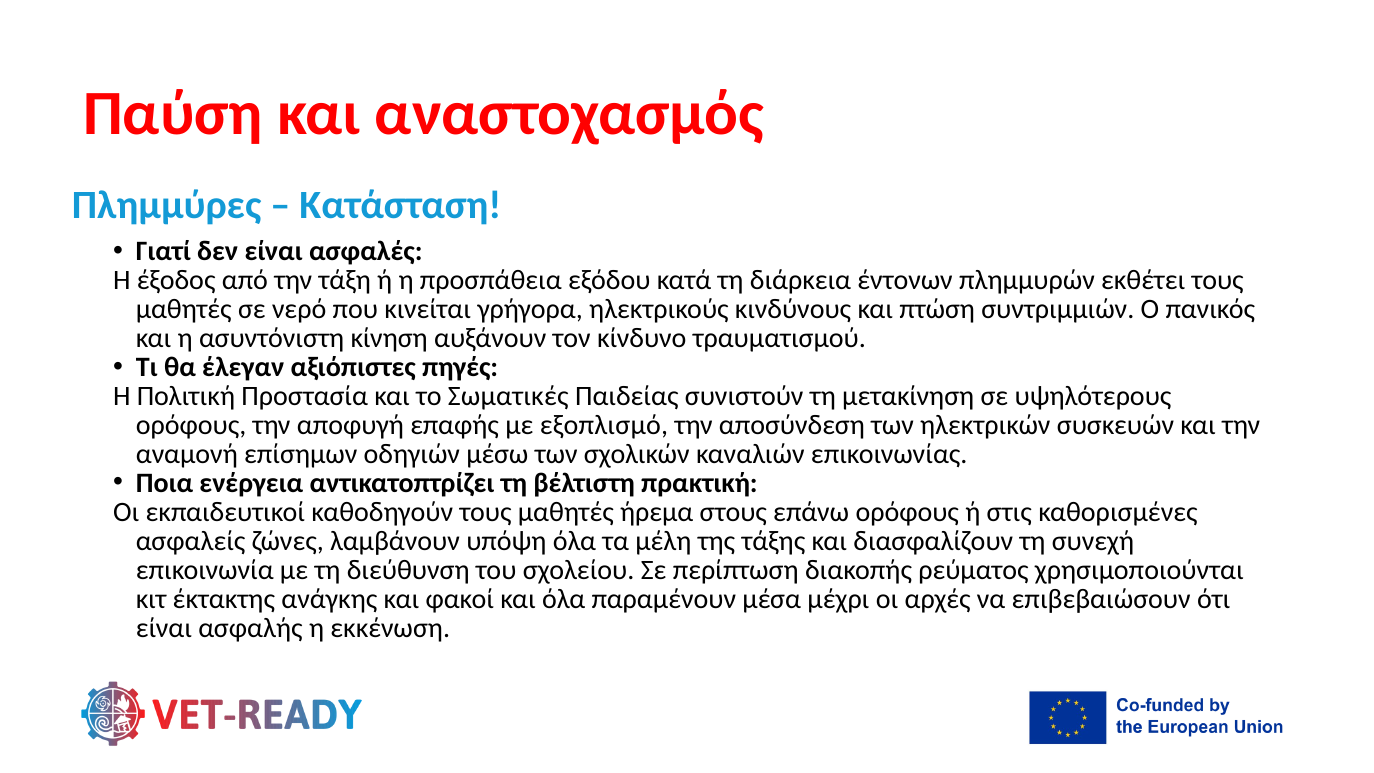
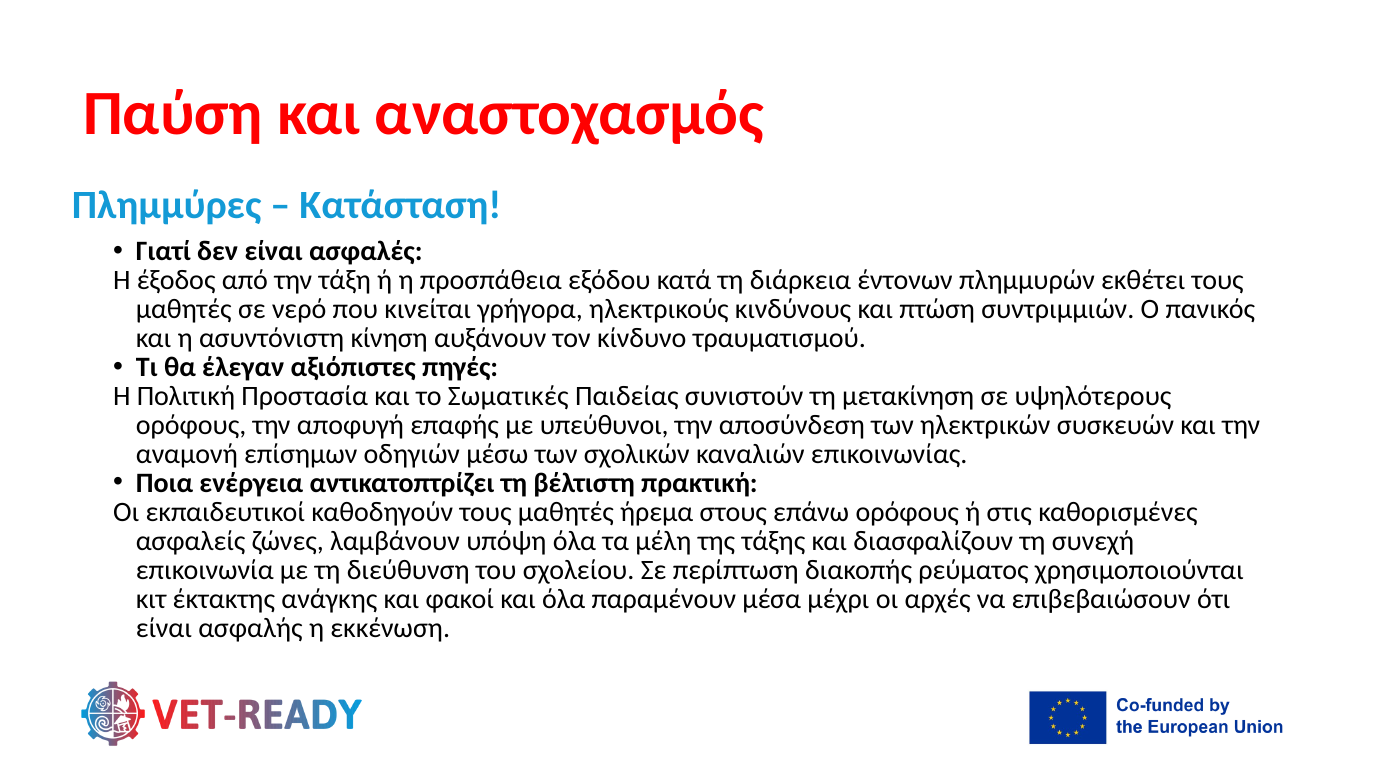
εξοπλισμό: εξοπλισμό -> υπεύθυνοι
